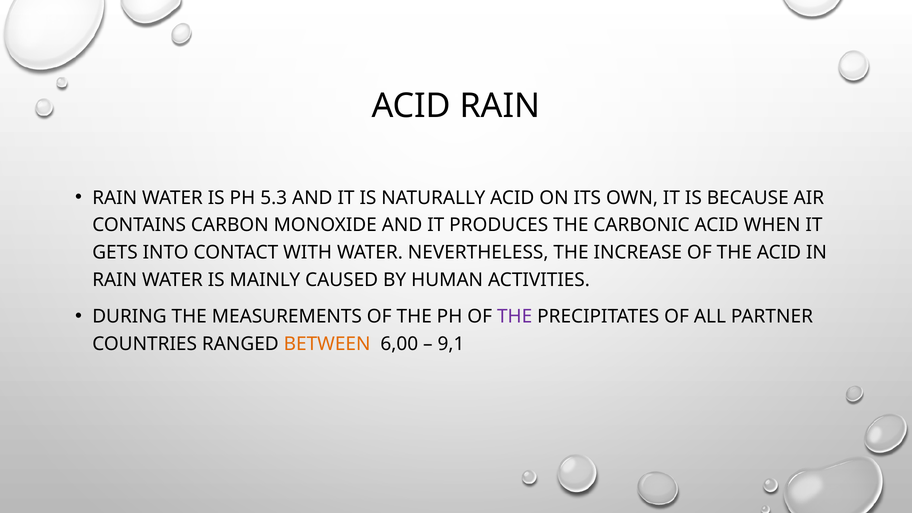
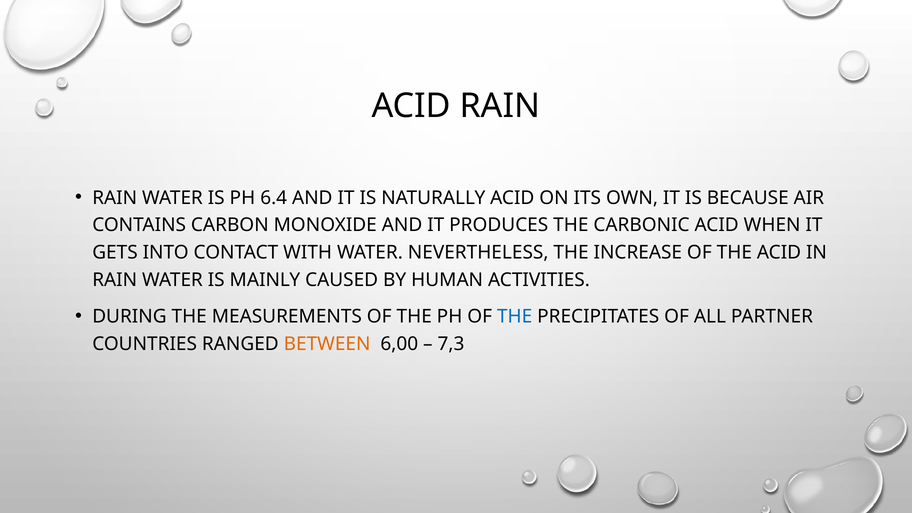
5.3: 5.3 -> 6.4
THE at (515, 317) colour: purple -> blue
9,1: 9,1 -> 7,3
